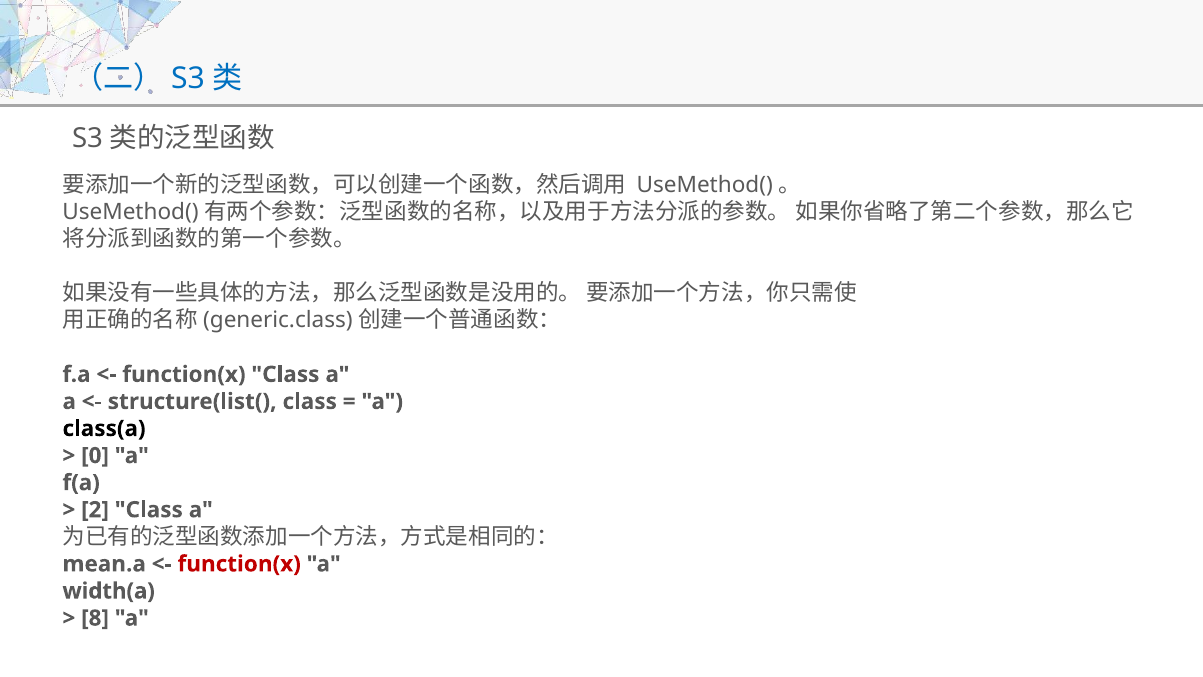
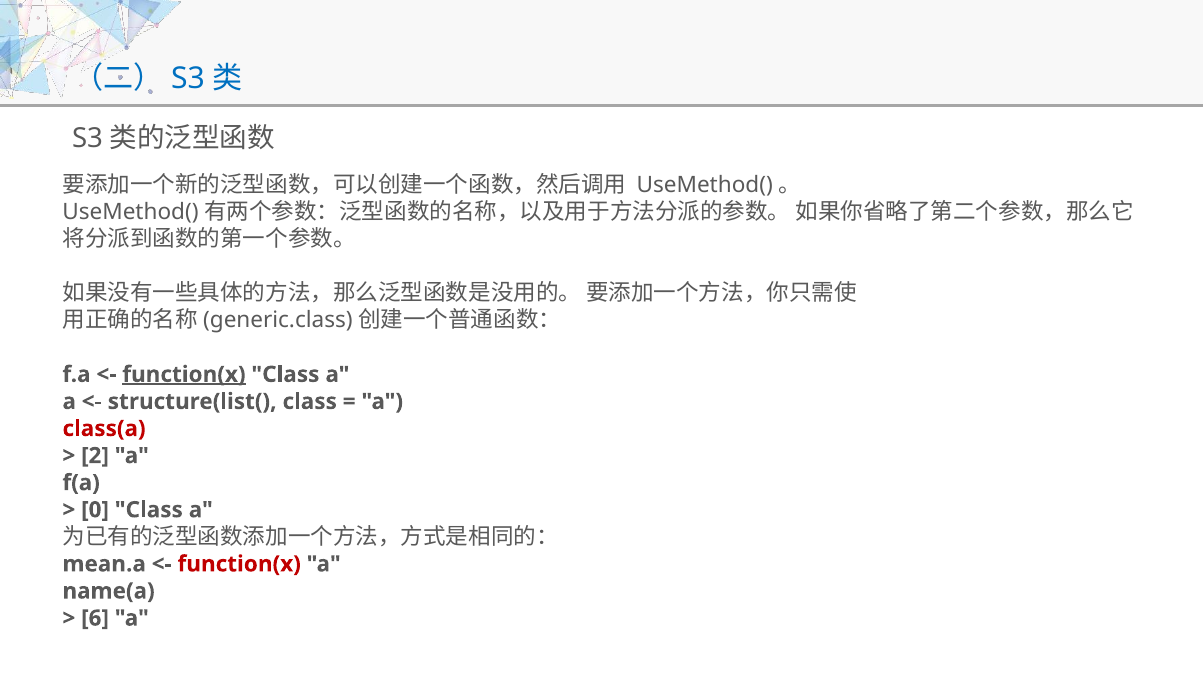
function(x at (184, 374) underline: none -> present
class(a colour: black -> red
0: 0 -> 2
2: 2 -> 0
width(a: width(a -> name(a
8: 8 -> 6
